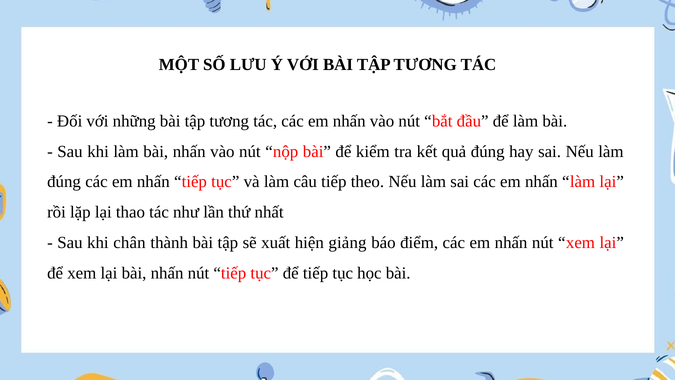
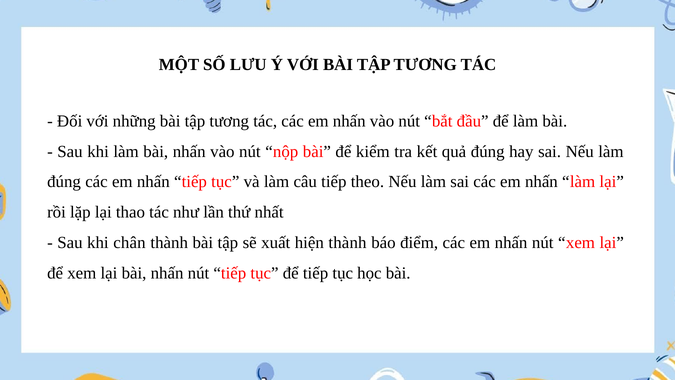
hiện giảng: giảng -> thành
